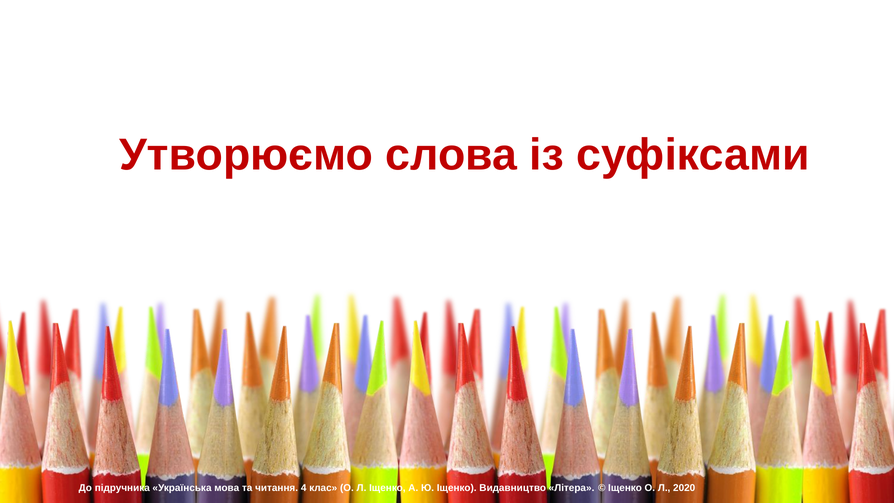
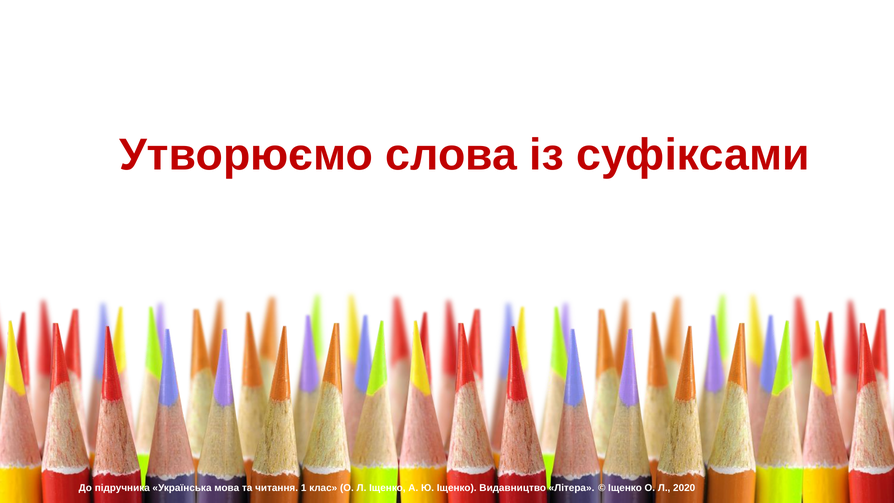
4: 4 -> 1
